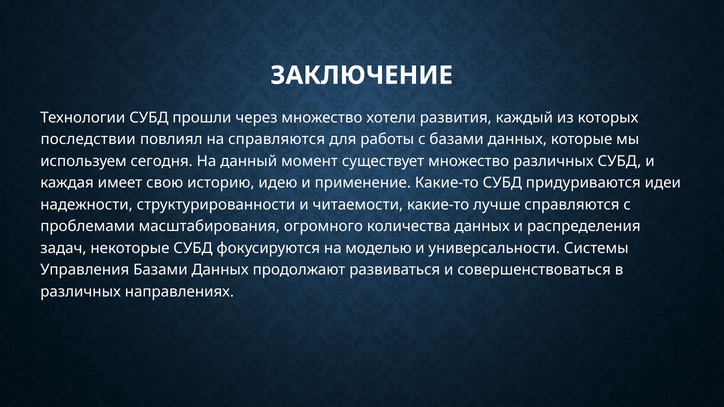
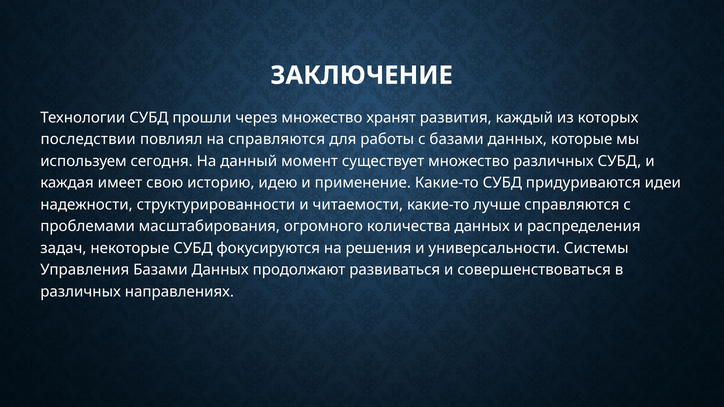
хотели: хотели -> хранят
моделью: моделью -> решения
